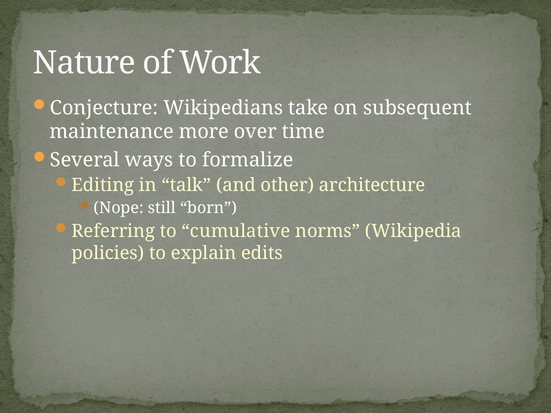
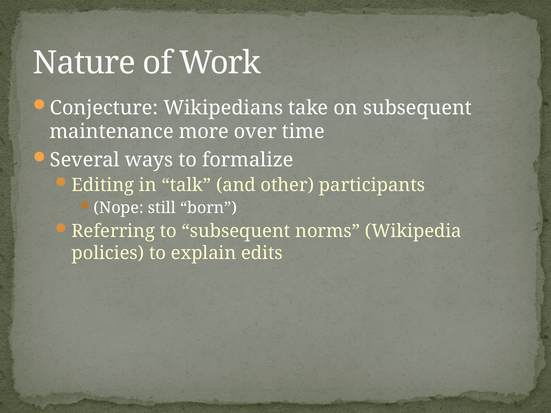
architecture: architecture -> participants
to cumulative: cumulative -> subsequent
